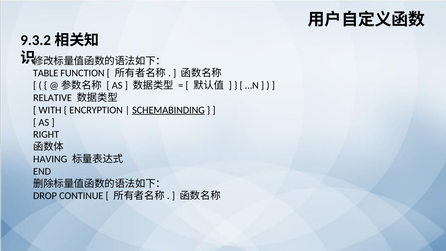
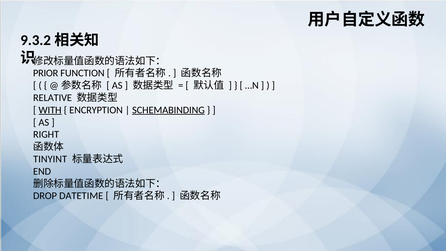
TABLE: TABLE -> PRIOR
WITH underline: none -> present
HAVING: HAVING -> TINYINT
CONTINUE: CONTINUE -> DATETIME
